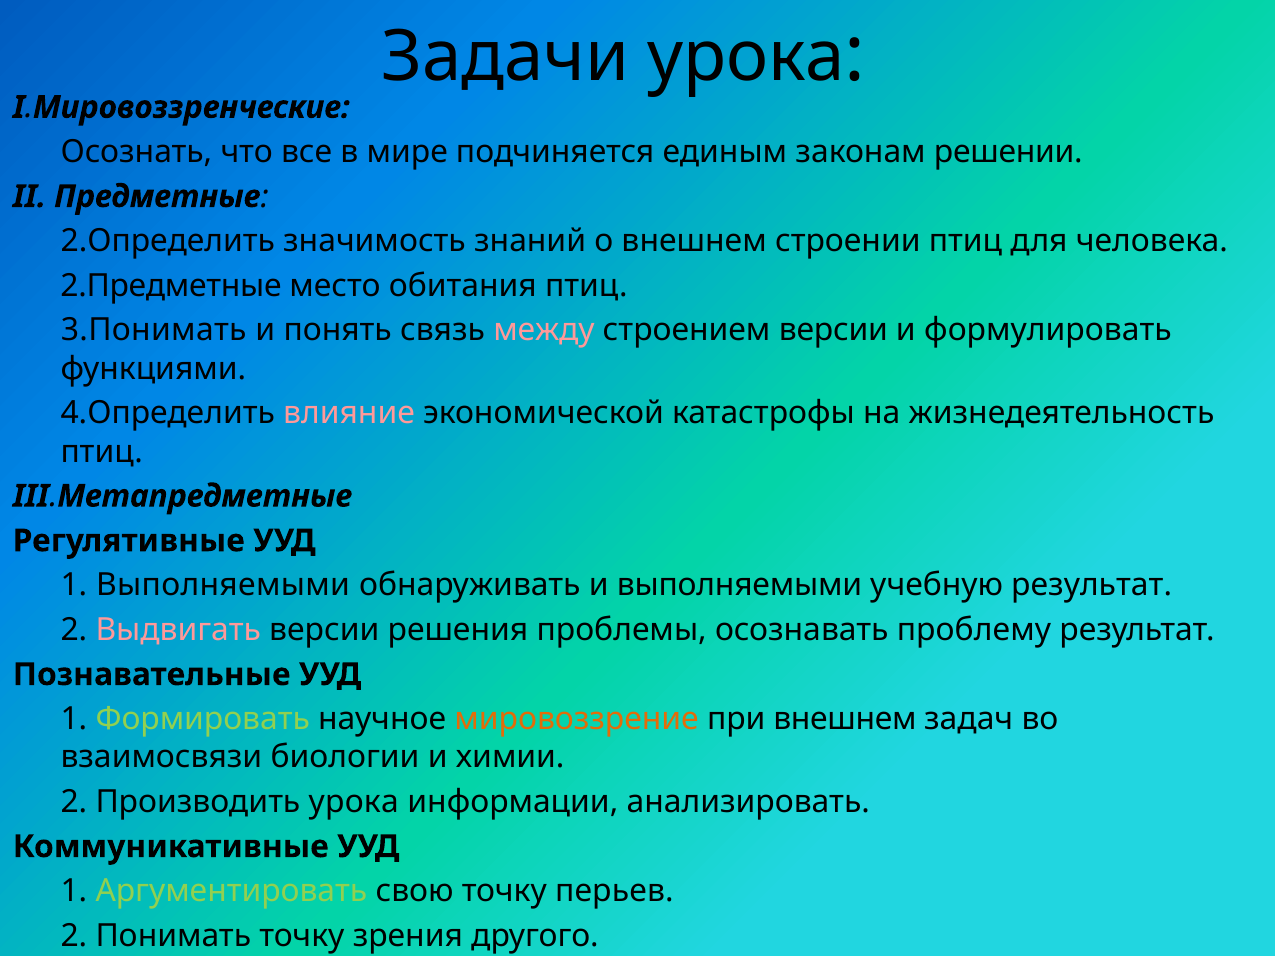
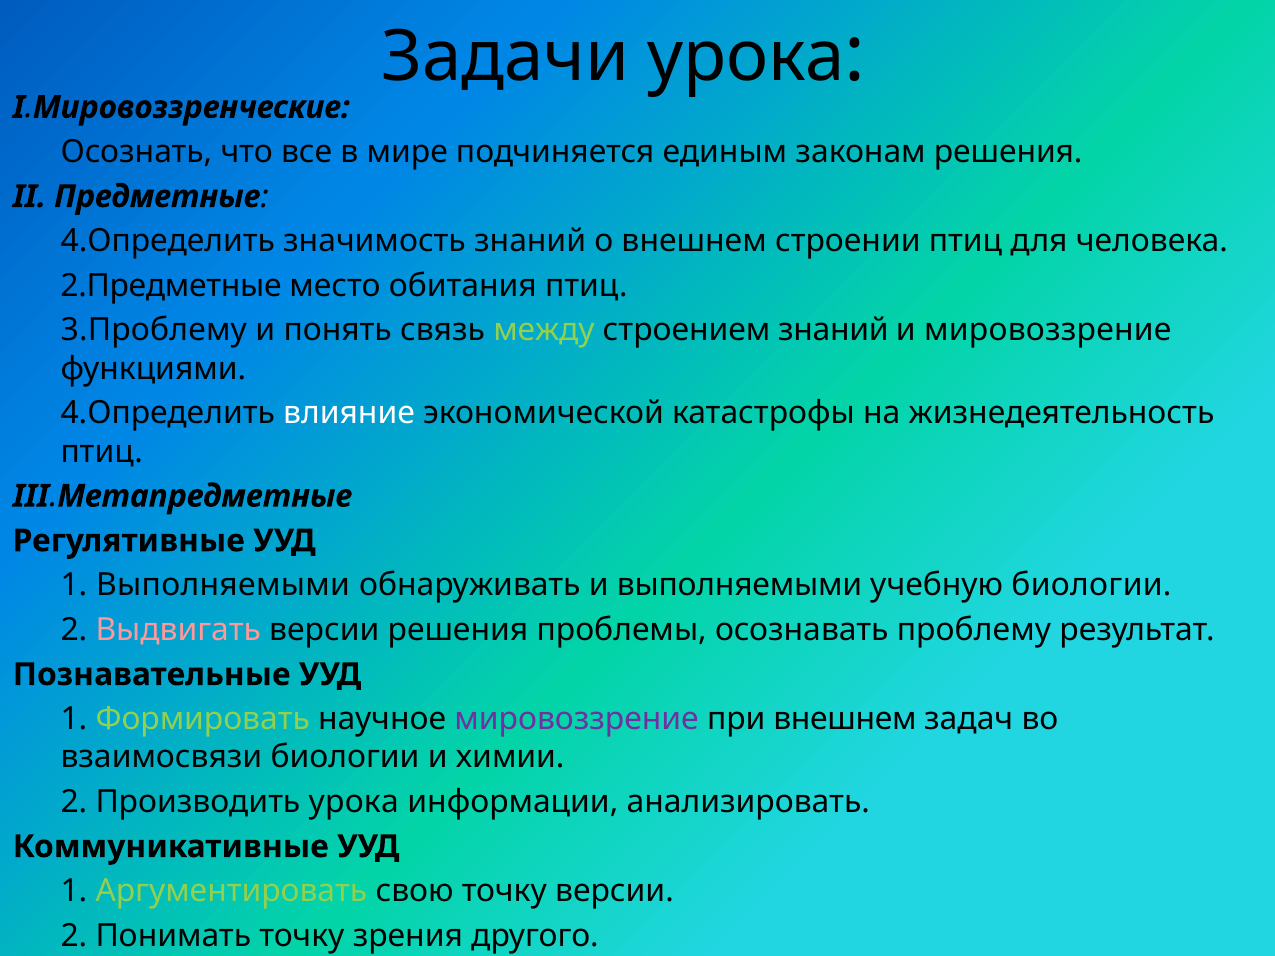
законам решении: решении -> решения
2.Определить at (168, 241): 2.Определить -> 4.Определить
3.Понимать: 3.Понимать -> 3.Проблему
между colour: pink -> light green
строением версии: версии -> знаний
и формулировать: формулировать -> мировоззрение
влияние colour: pink -> white
учебную результат: результат -> биологии
мировоззрение at (577, 719) colour: orange -> purple
точку перьев: перьев -> версии
